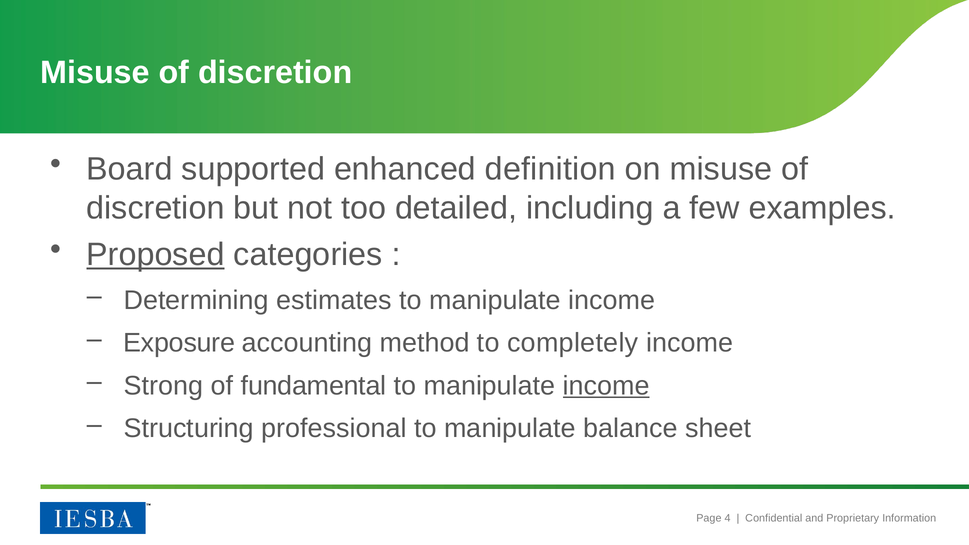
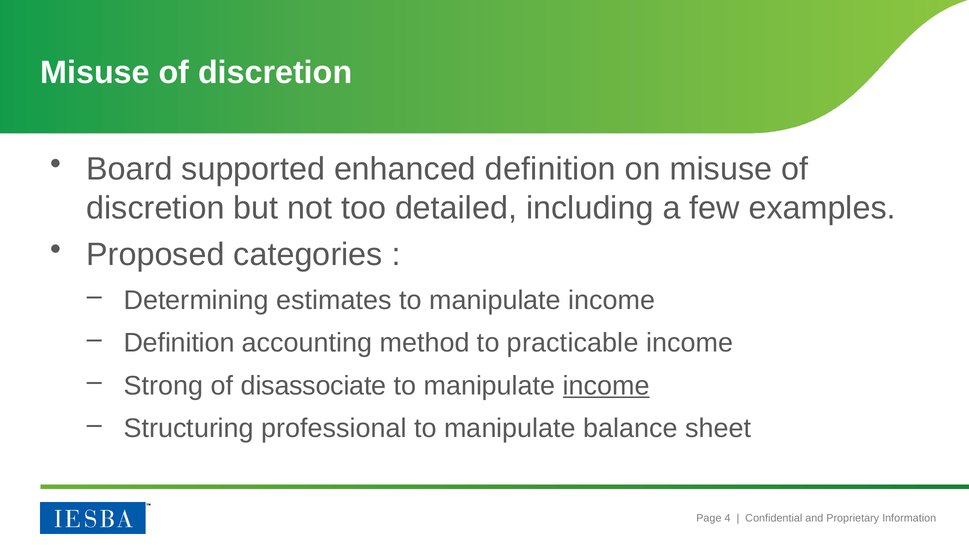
Proposed underline: present -> none
Exposure at (179, 343): Exposure -> Definition
completely: completely -> practicable
fundamental: fundamental -> disassociate
